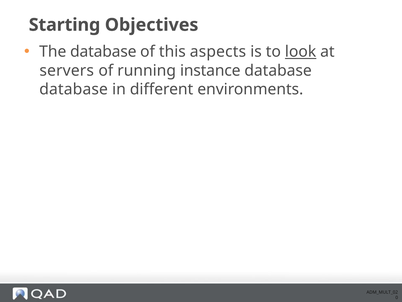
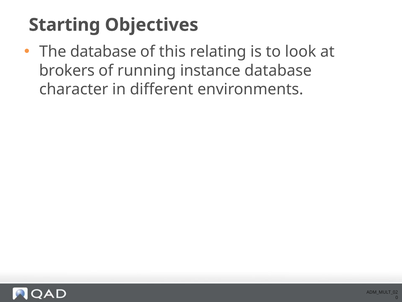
aspects: aspects -> relating
look underline: present -> none
servers: servers -> brokers
database at (74, 89): database -> character
